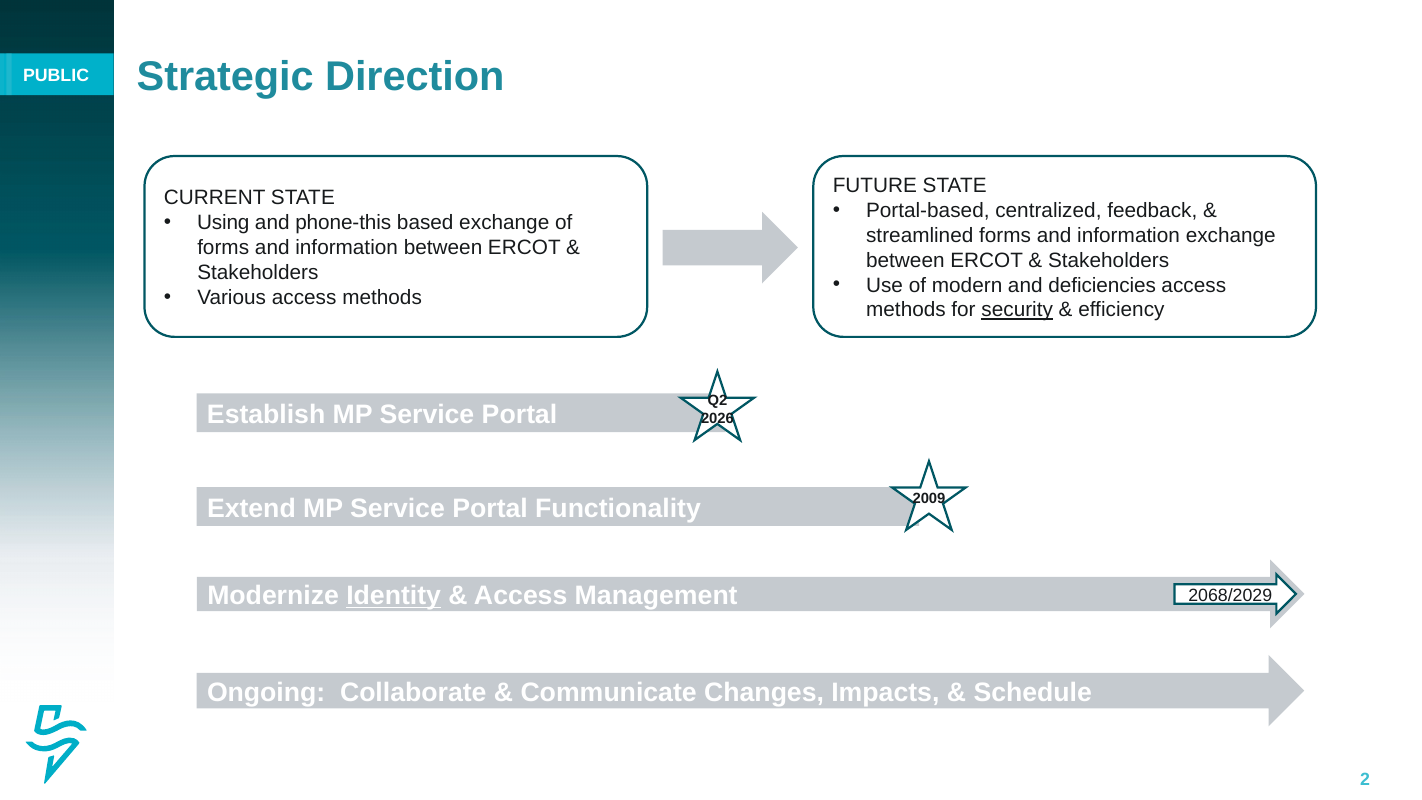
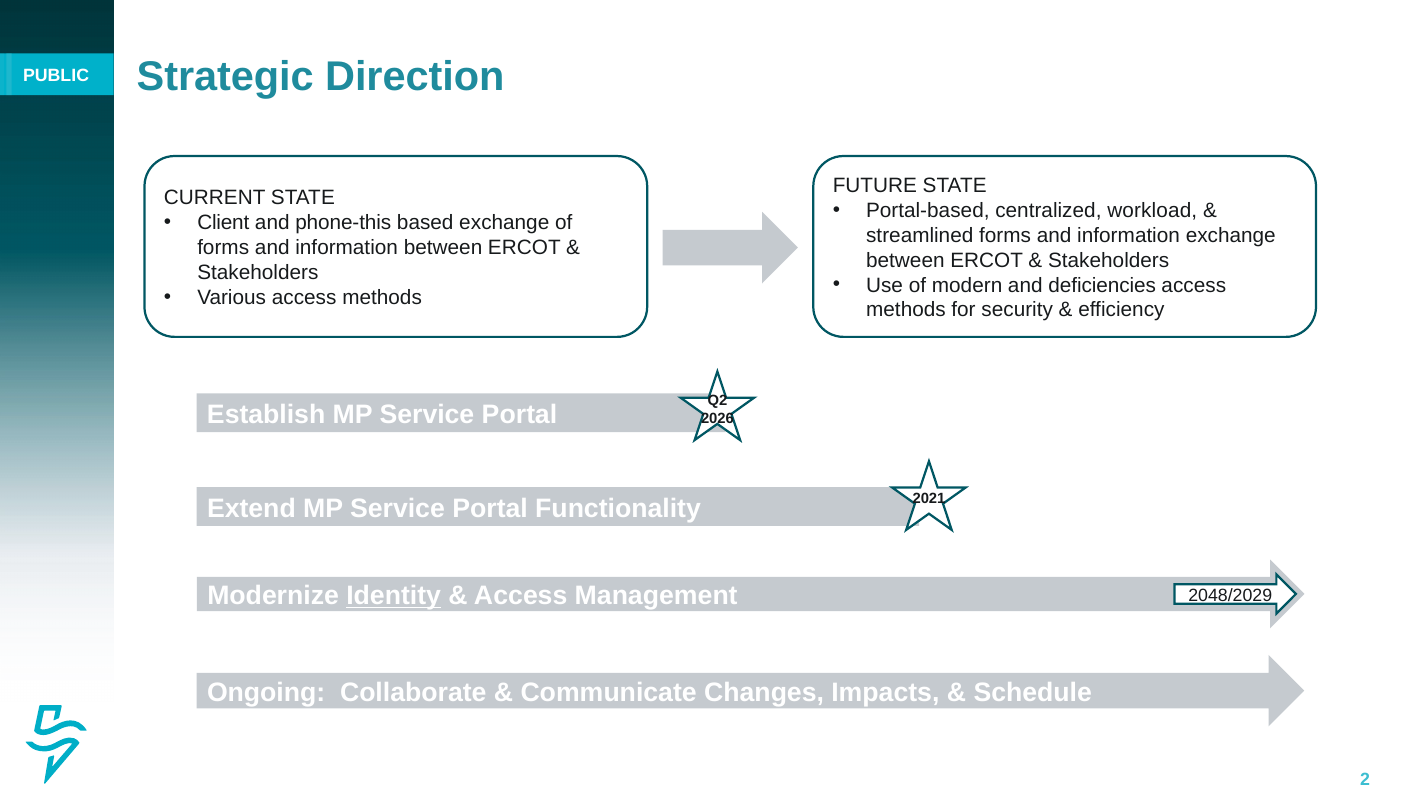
feedback: feedback -> workload
Using: Using -> Client
security underline: present -> none
2009: 2009 -> 2021
2068/2029: 2068/2029 -> 2048/2029
